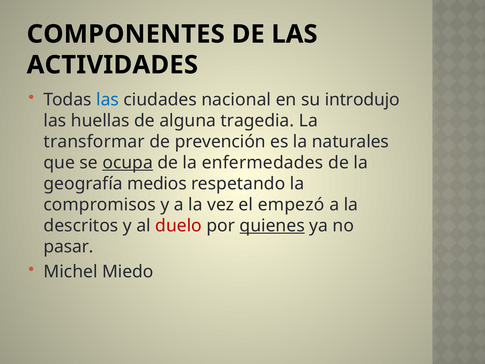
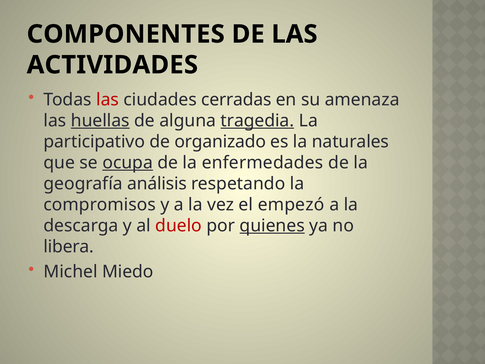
las at (108, 99) colour: blue -> red
nacional: nacional -> cerradas
introdujo: introdujo -> amenaza
huellas underline: none -> present
tragedia underline: none -> present
transformar: transformar -> participativo
prevención: prevención -> organizado
medios: medios -> análisis
descritos: descritos -> descarga
pasar: pasar -> libera
